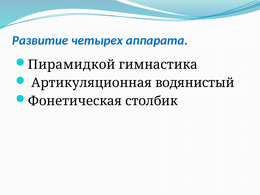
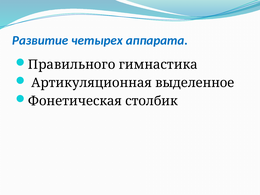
Пирамидкой: Пирамидкой -> Правильного
водянистый: водянистый -> выделенное
